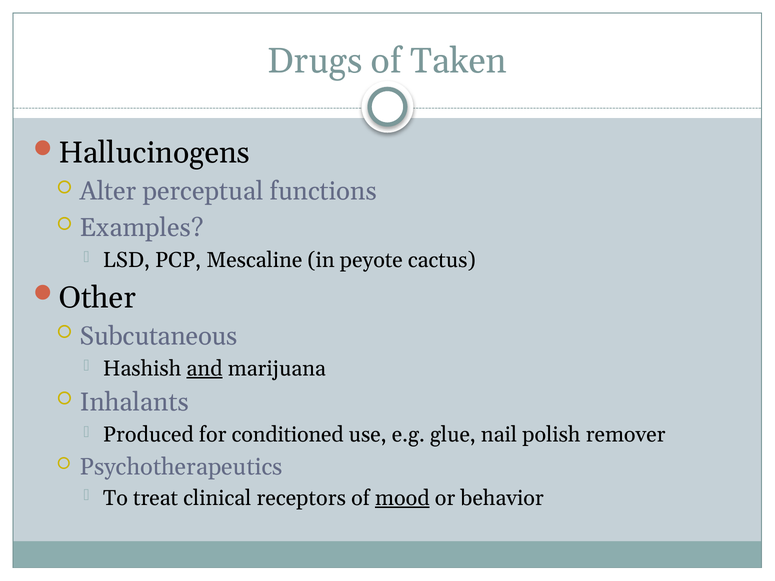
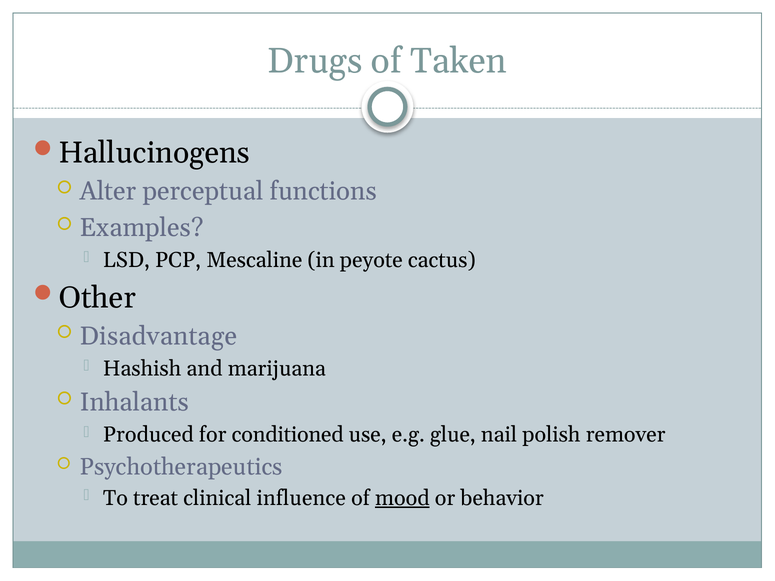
Subcutaneous: Subcutaneous -> Disadvantage
and underline: present -> none
receptors: receptors -> influence
